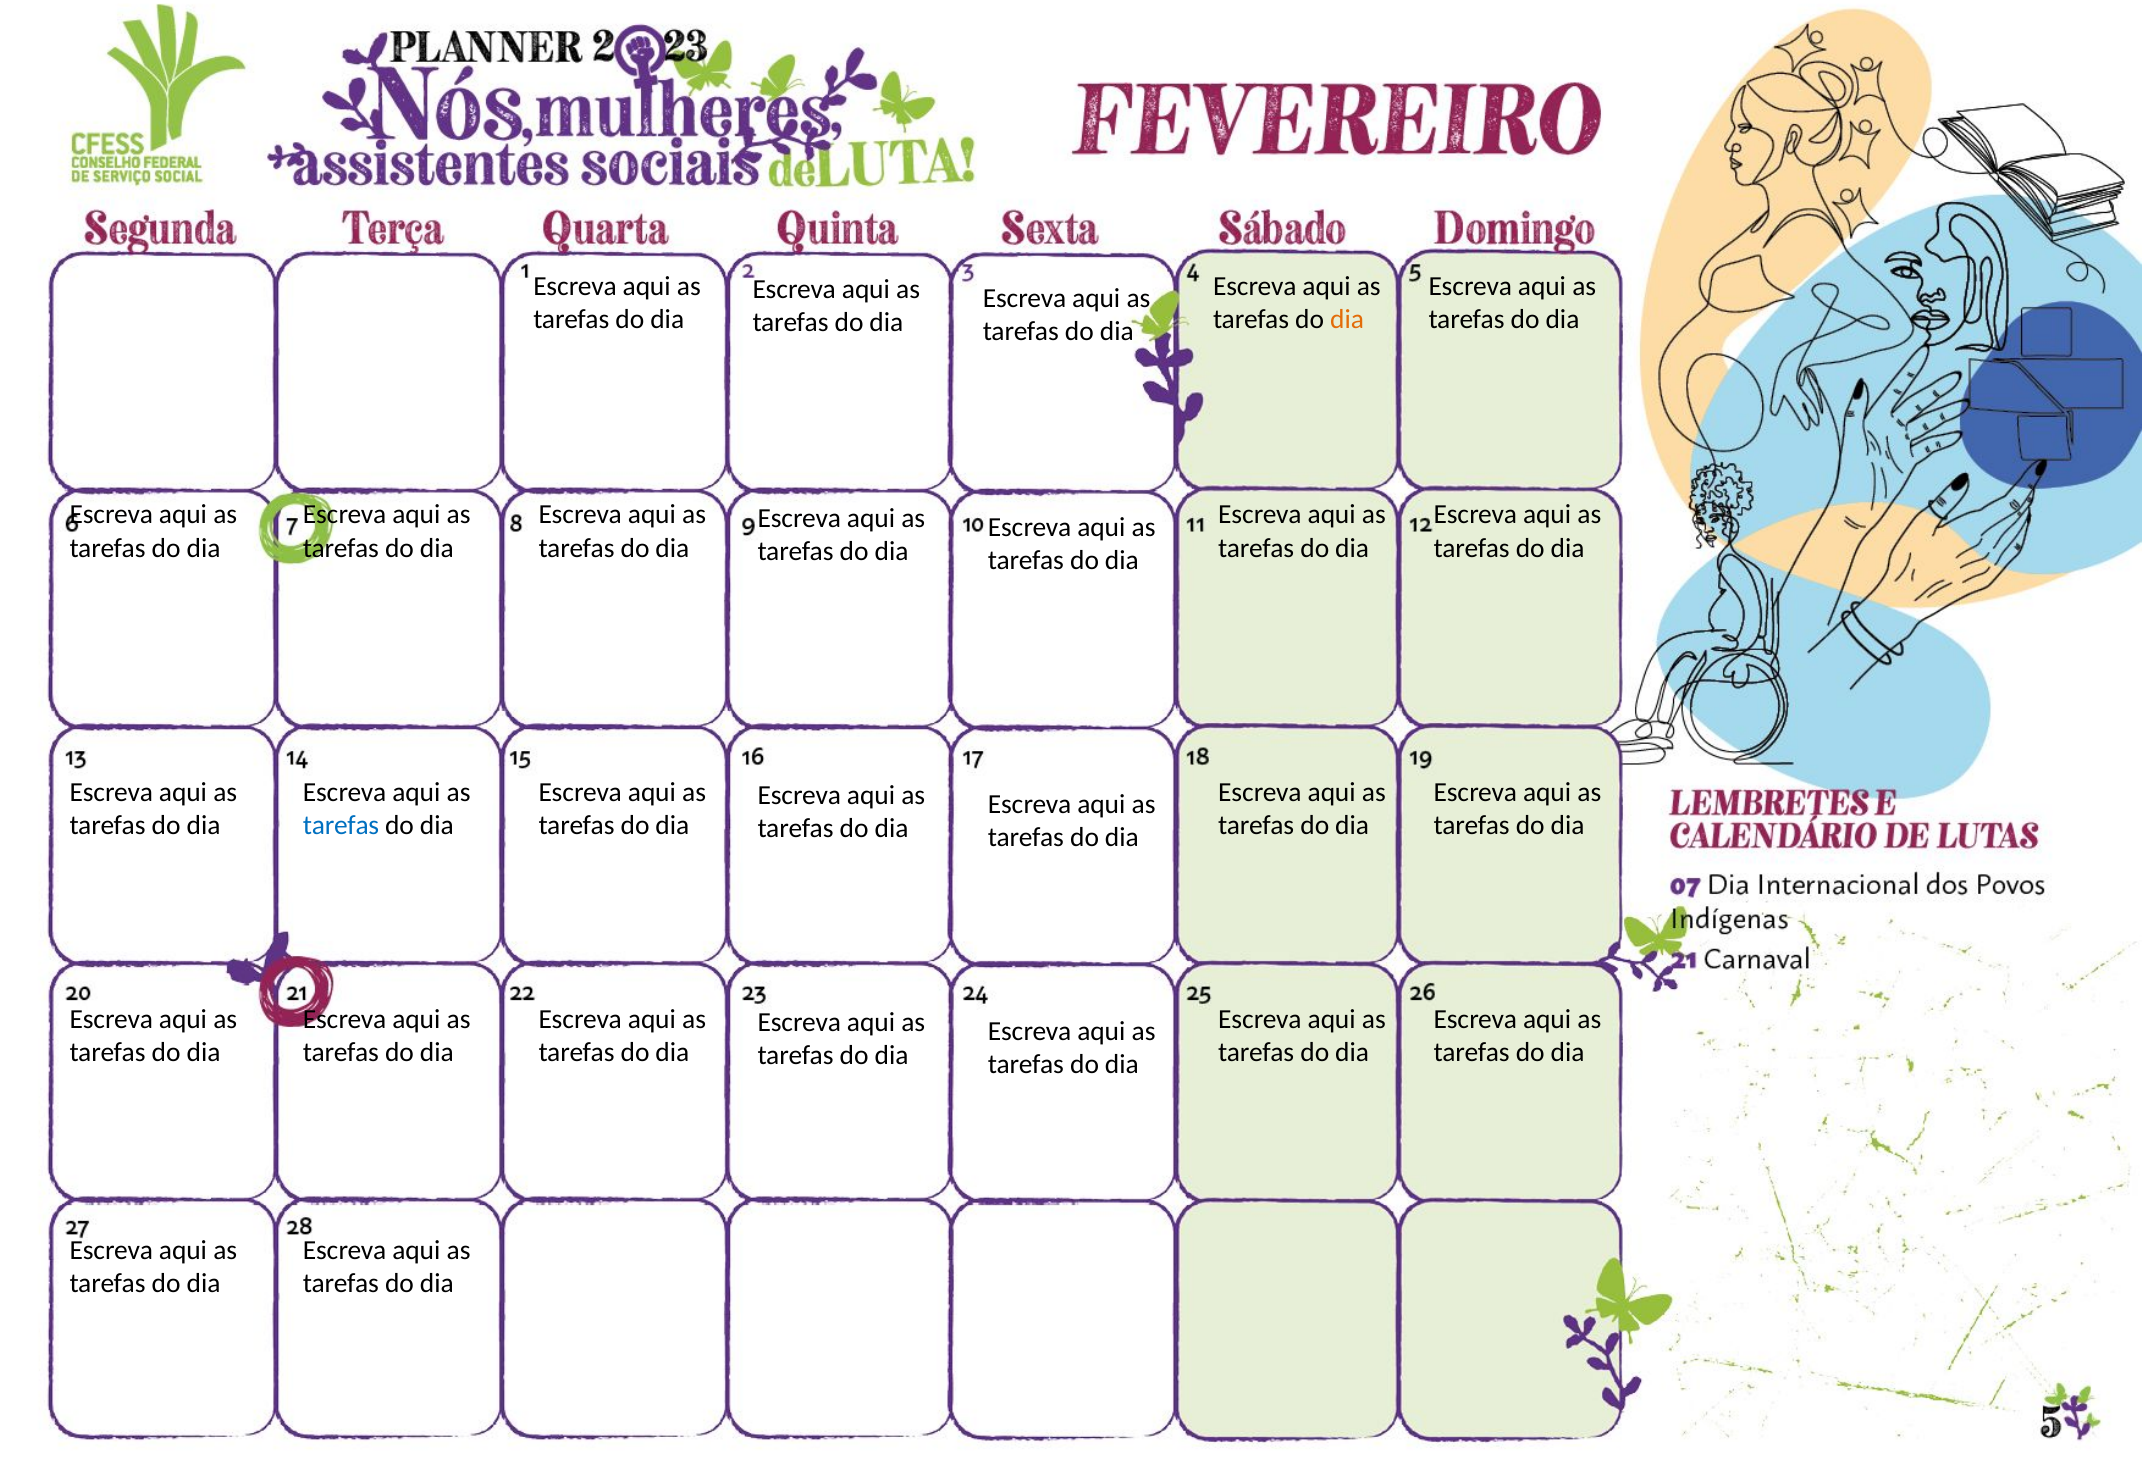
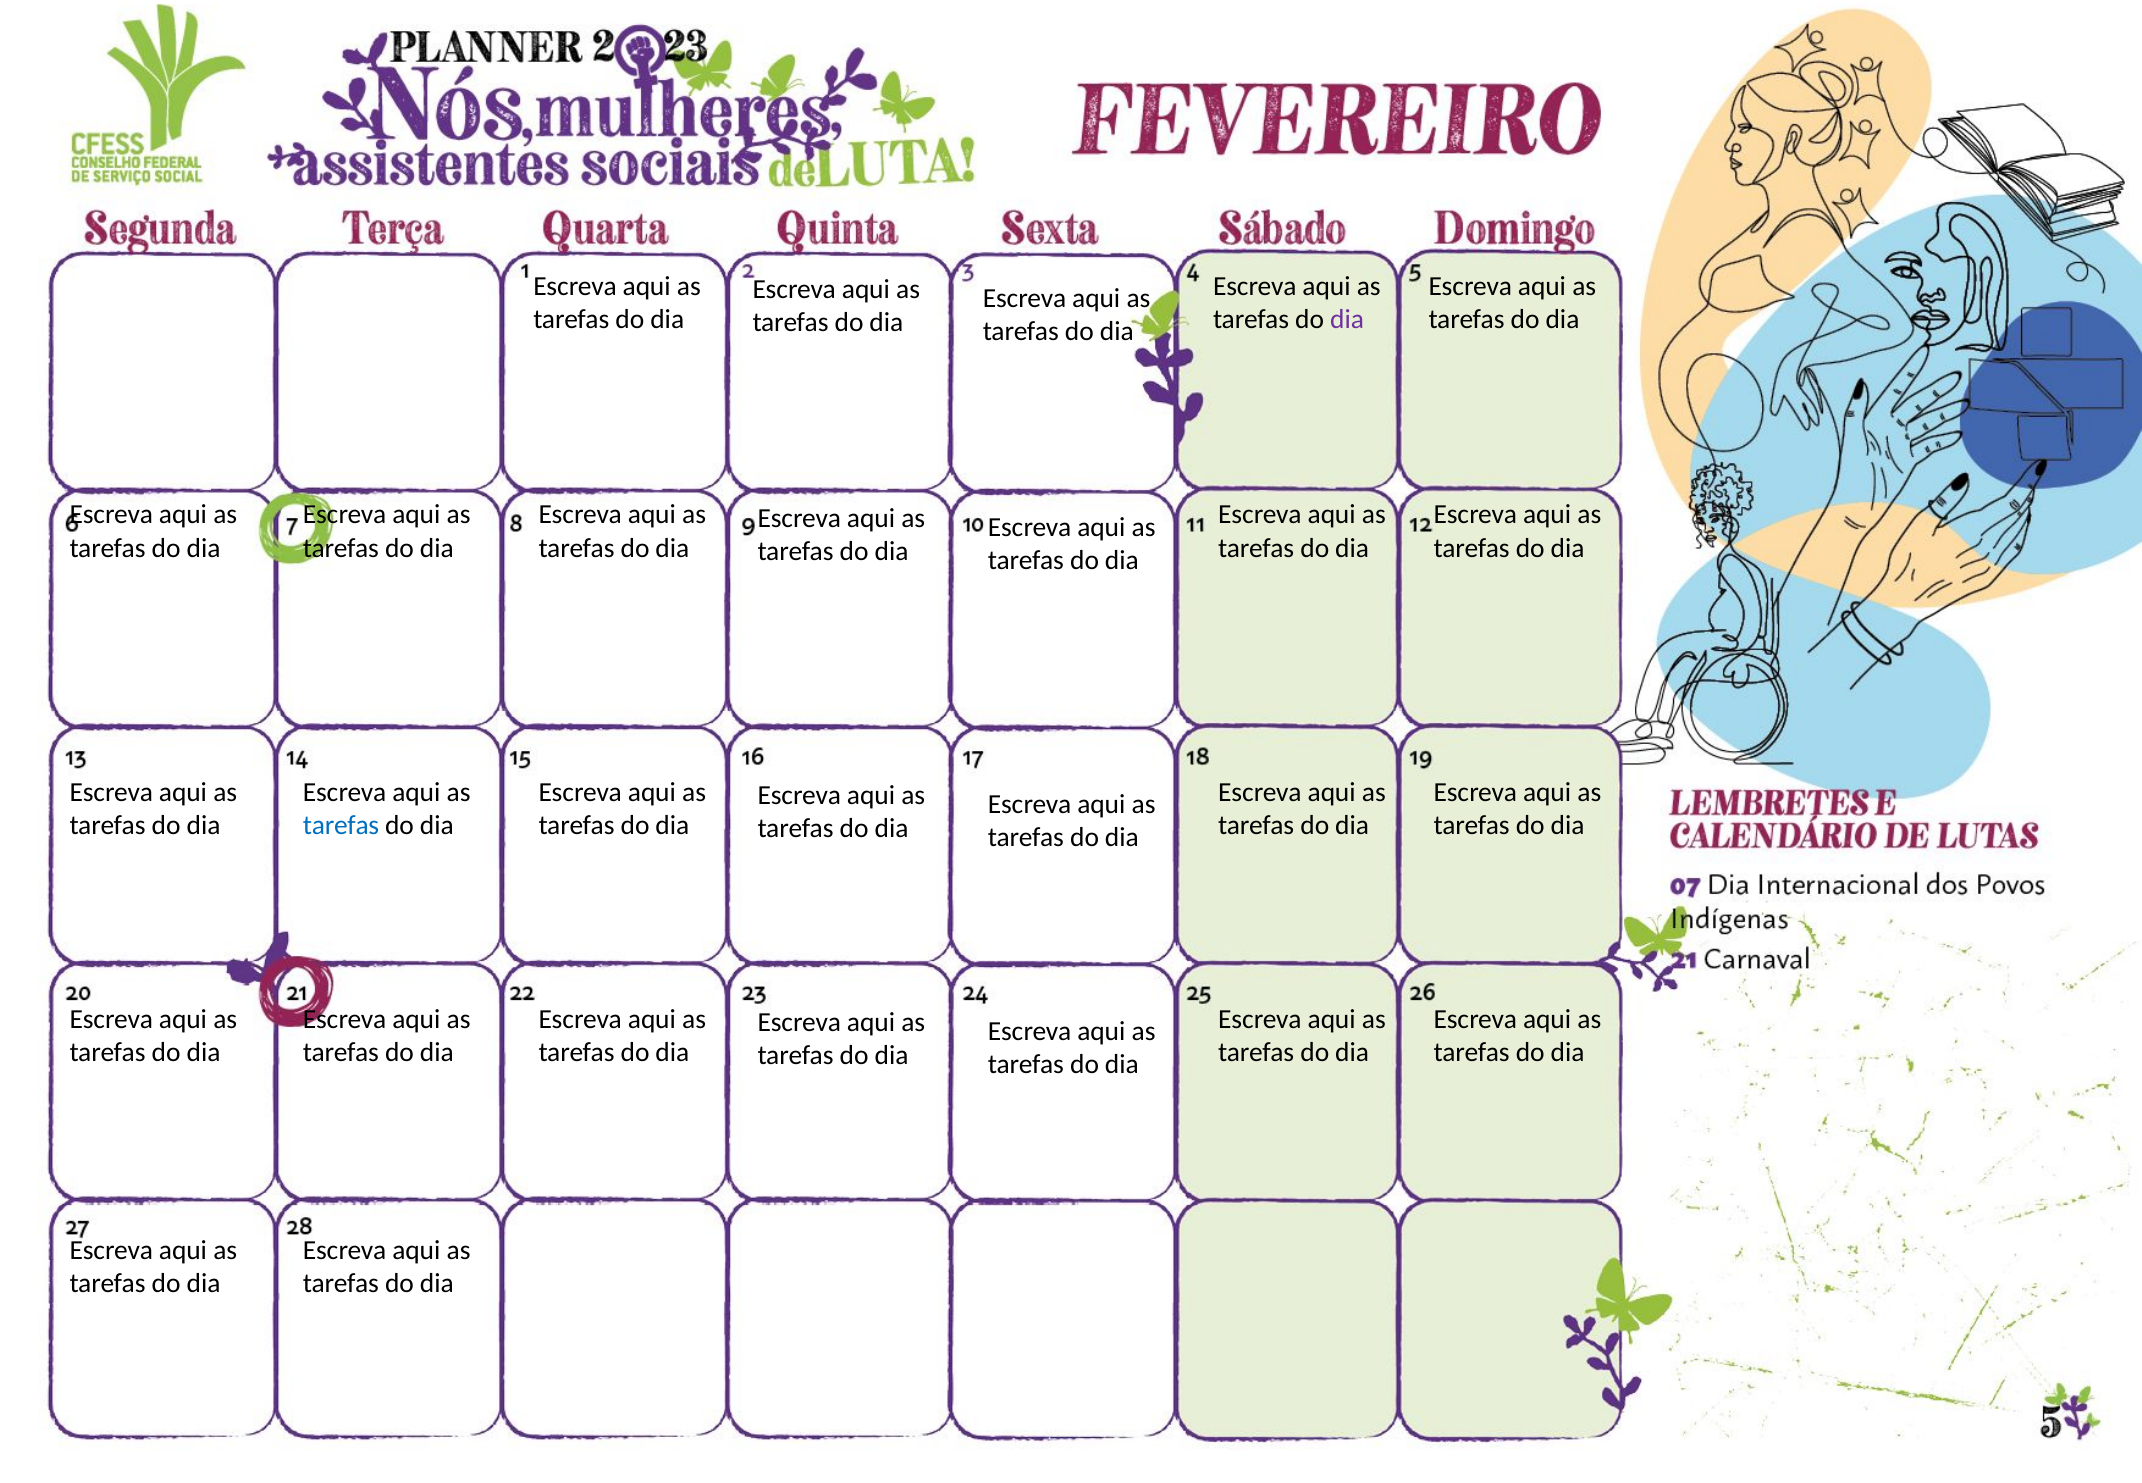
dia at (1347, 319) colour: orange -> purple
